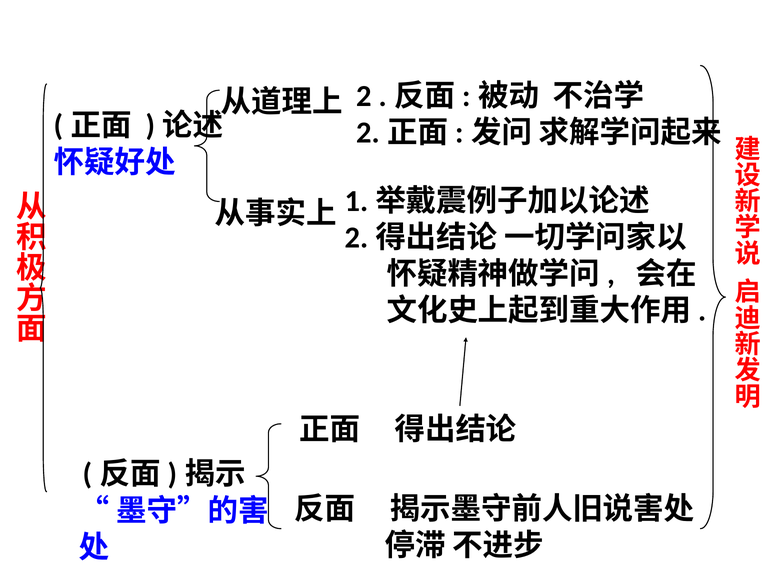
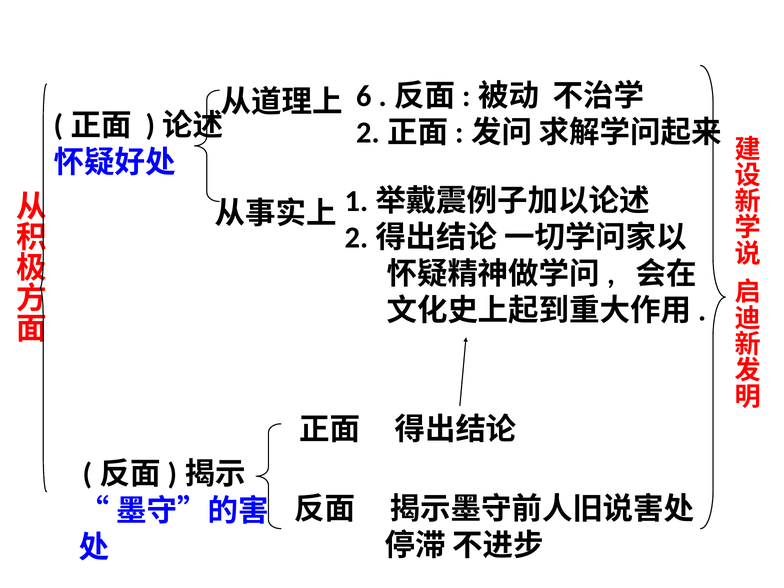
2: 2 -> 6
